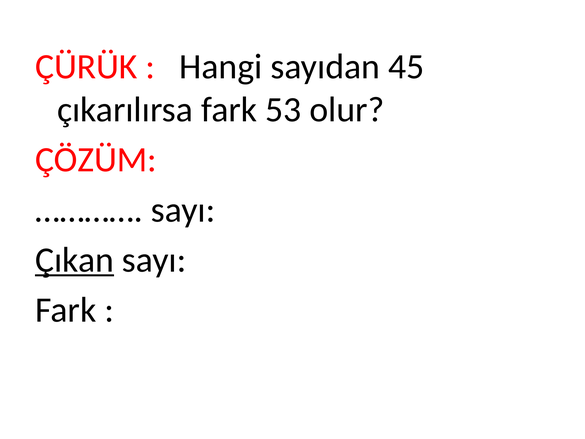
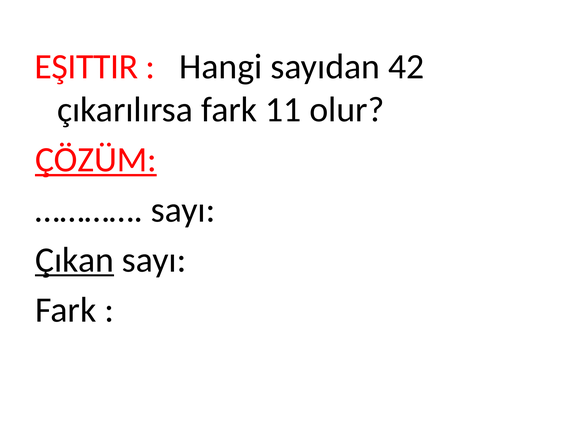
ÇÜRÜK: ÇÜRÜK -> EŞITTIR
45: 45 -> 42
53: 53 -> 11
ÇÖZÜM underline: none -> present
